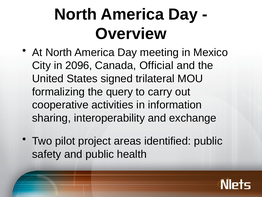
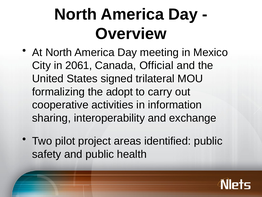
2096: 2096 -> 2061
query: query -> adopt
